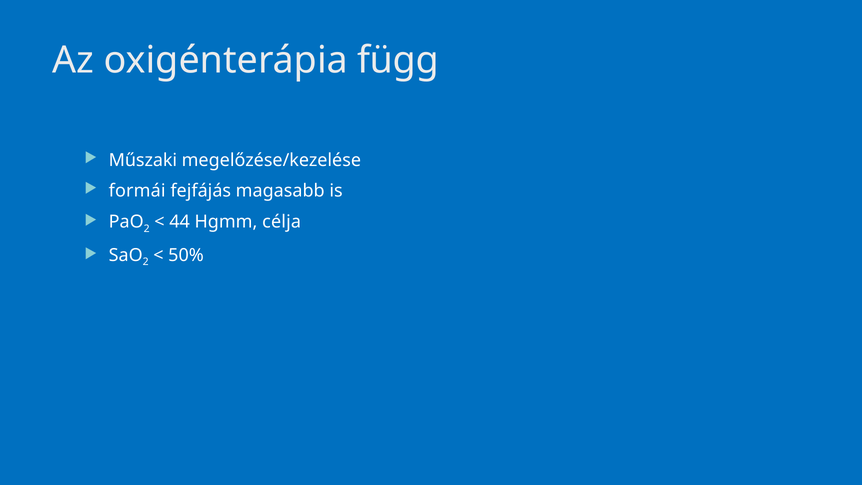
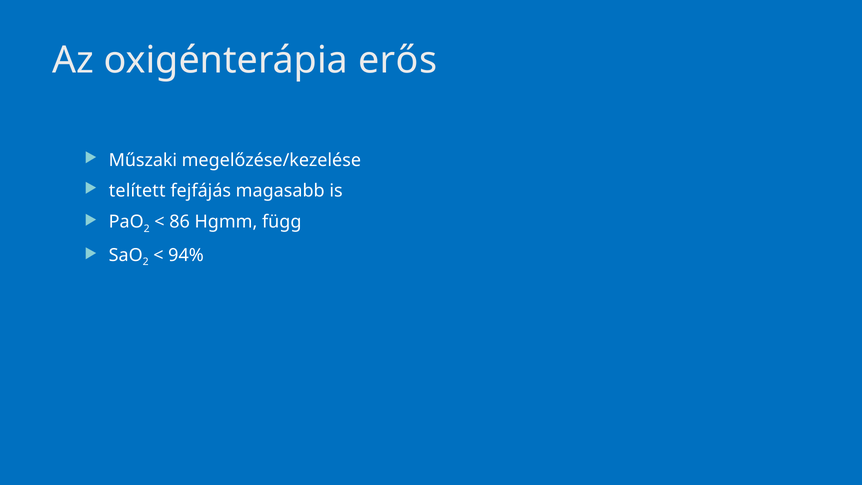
függ: függ -> erős
formái: formái -> telített
44: 44 -> 86
célja: célja -> függ
50%: 50% -> 94%
